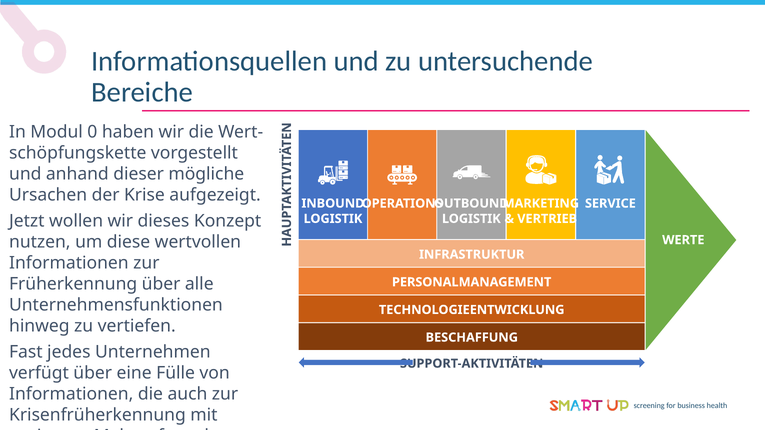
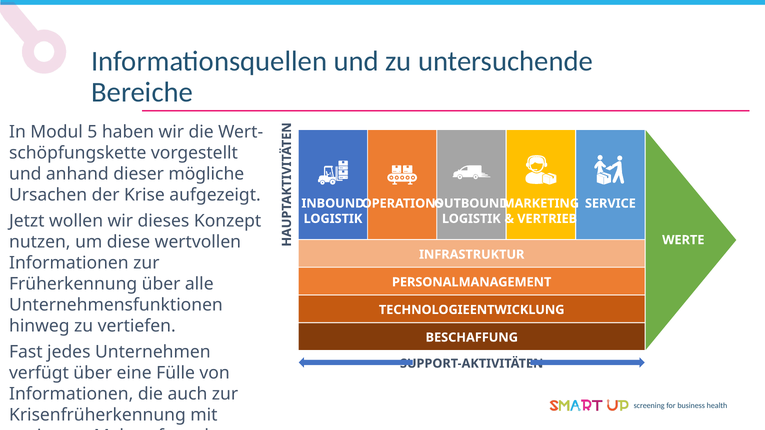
0: 0 -> 5
